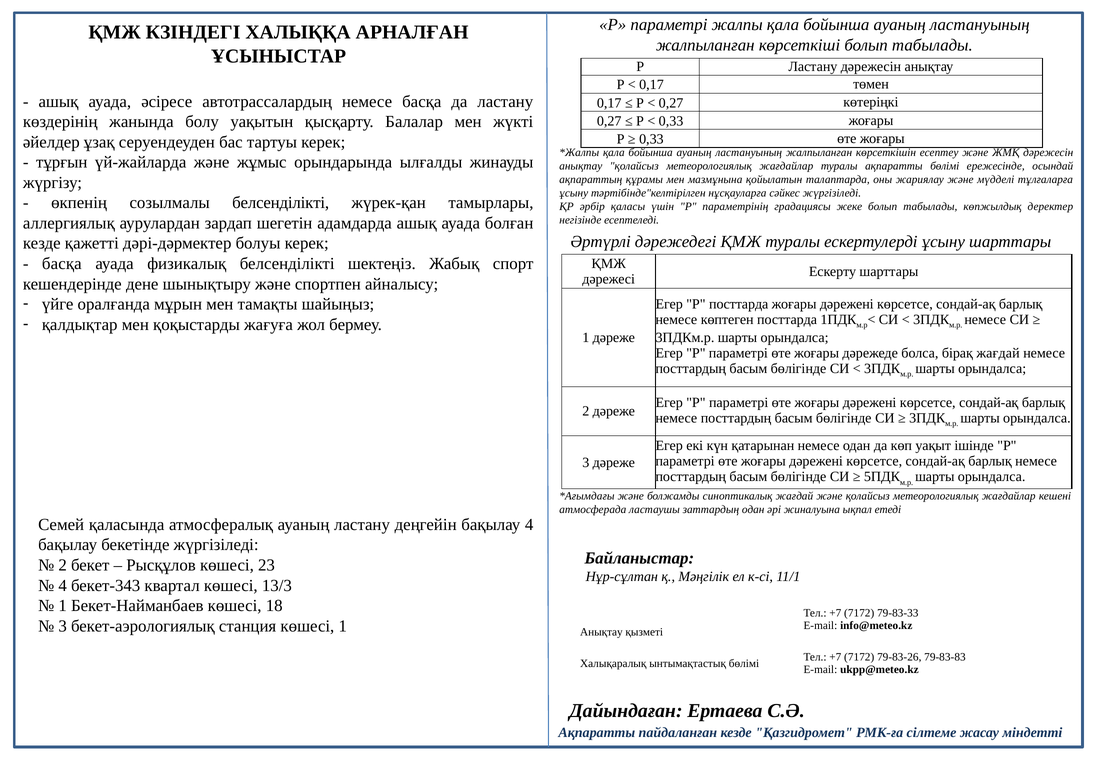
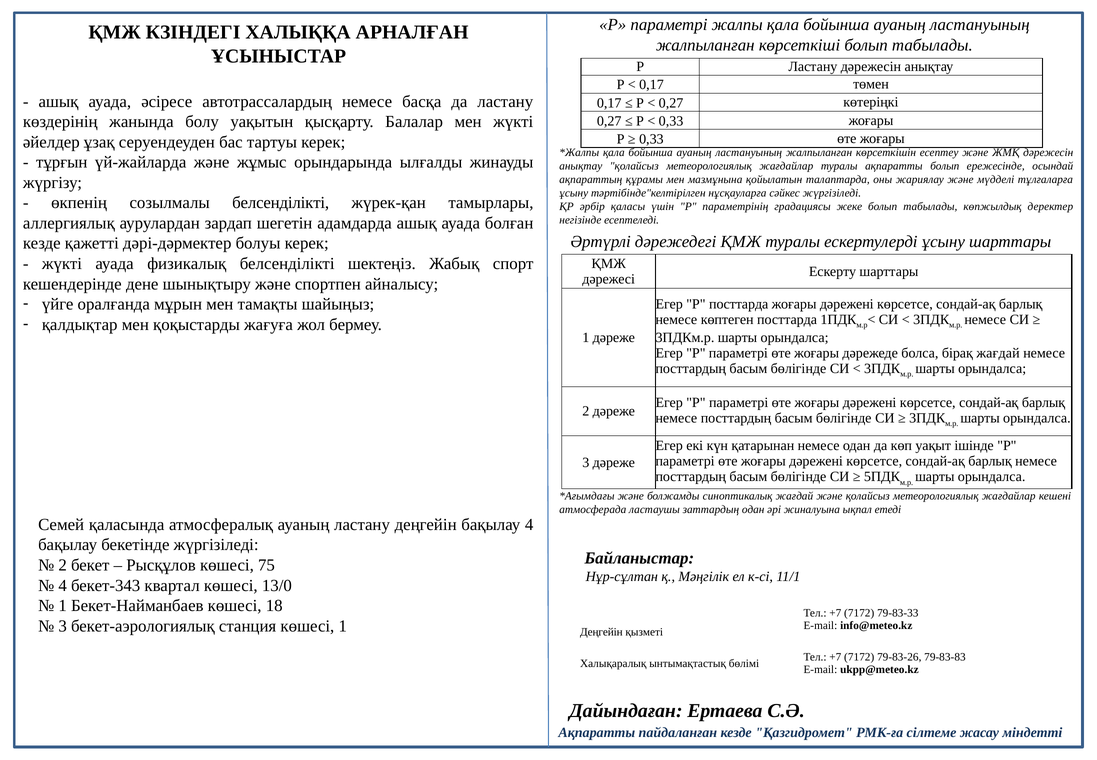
ақпаратты бөлімі: бөлімі -> болып
басқа at (62, 263): басқа -> жүкті
23: 23 -> 75
13/3: 13/3 -> 13/0
Анықтау at (601, 631): Анықтау -> Деңгейін
